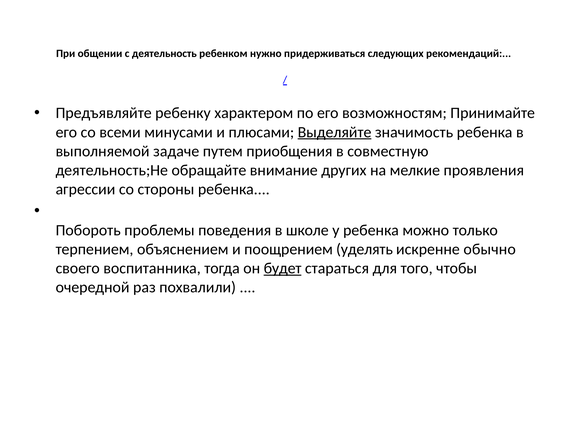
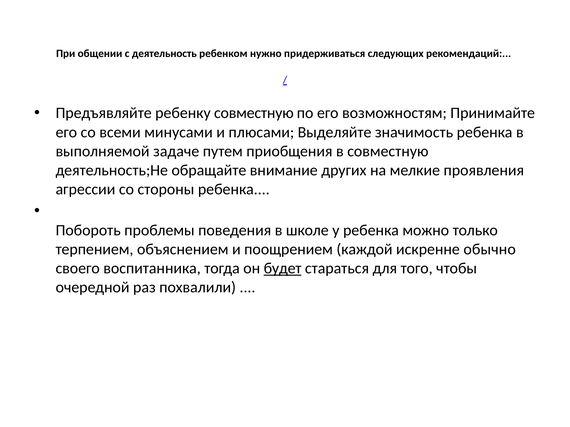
ребенку характером: характером -> совместную
Выделяйте underline: present -> none
уделять: уделять -> каждой
